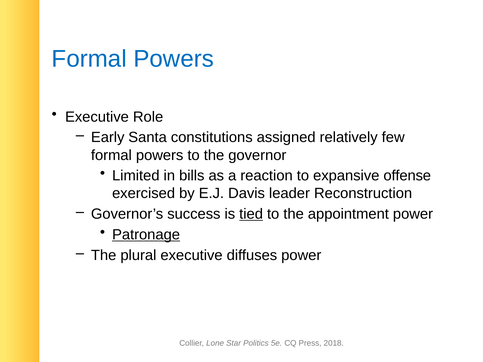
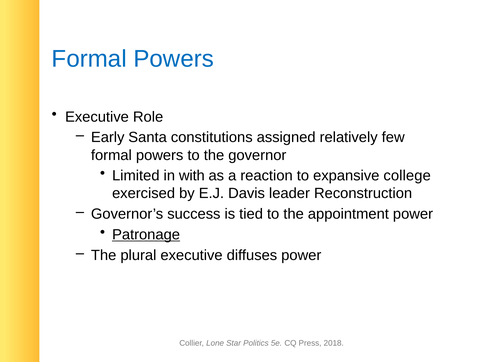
bills: bills -> with
offense: offense -> college
tied underline: present -> none
